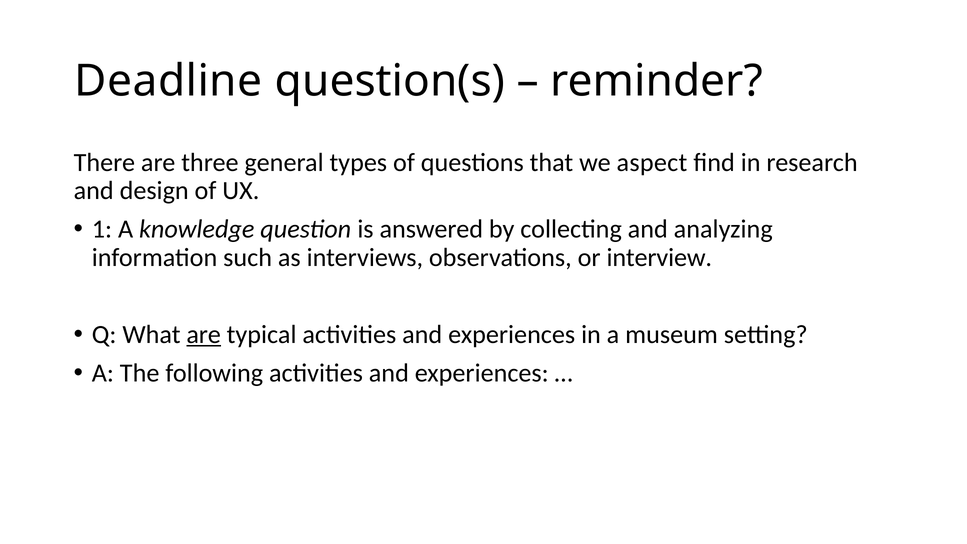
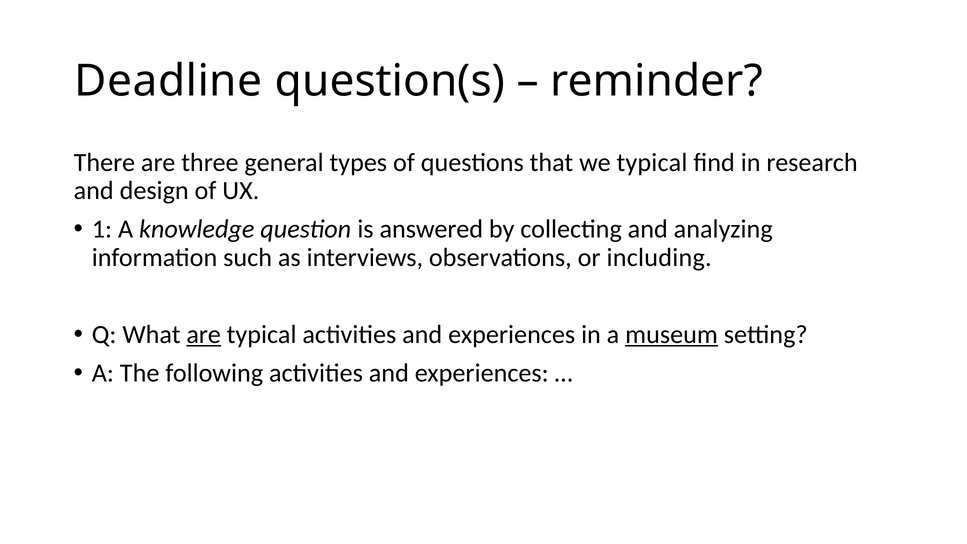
we aspect: aspect -> typical
interview: interview -> including
museum underline: none -> present
